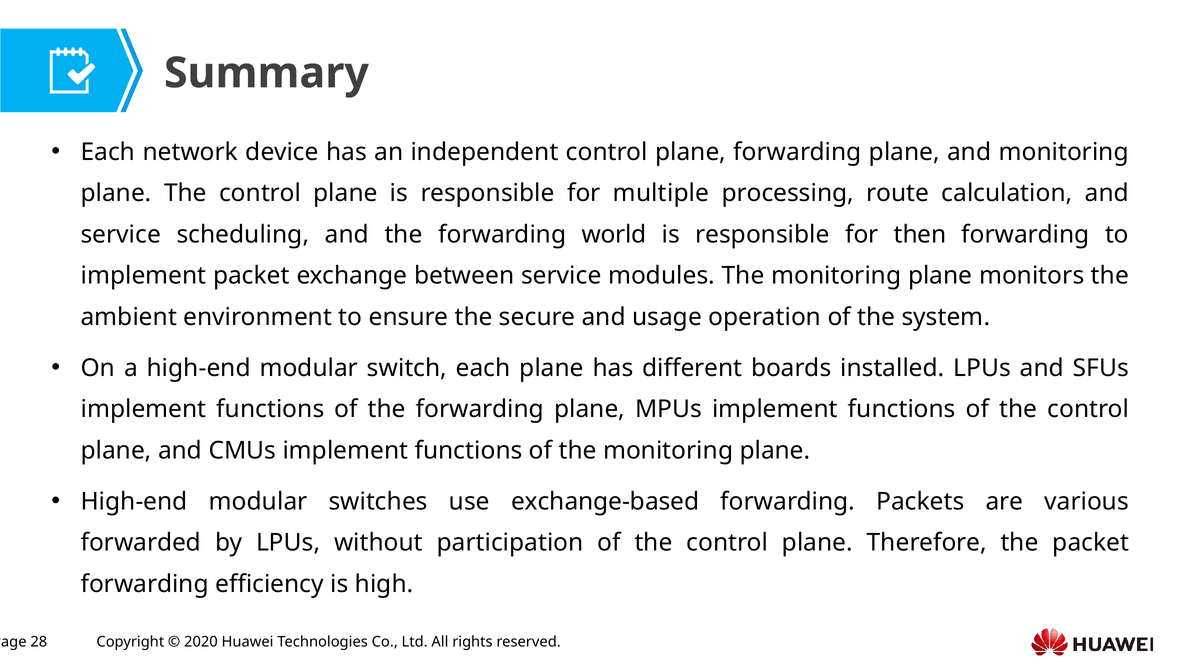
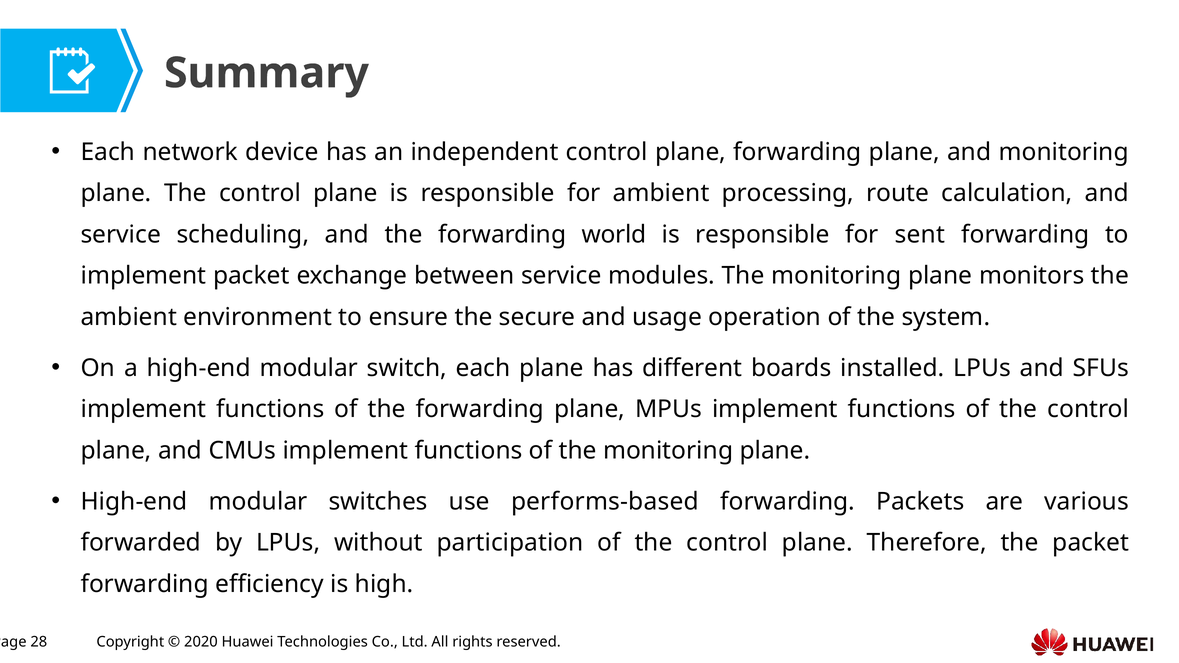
for multiple: multiple -> ambient
then: then -> sent
exchange-based: exchange-based -> performs-based
